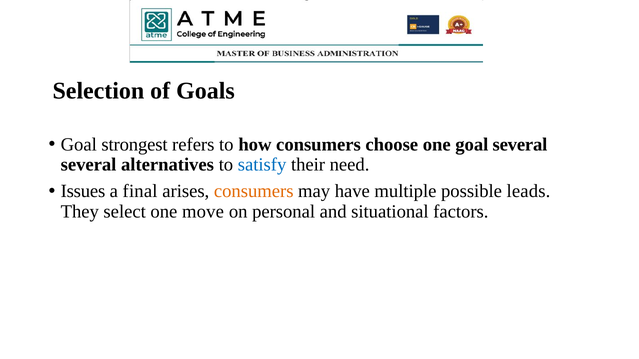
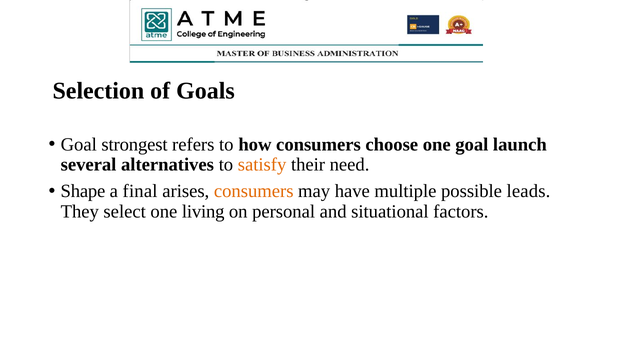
goal several: several -> launch
satisfy colour: blue -> orange
Issues: Issues -> Shape
move: move -> living
